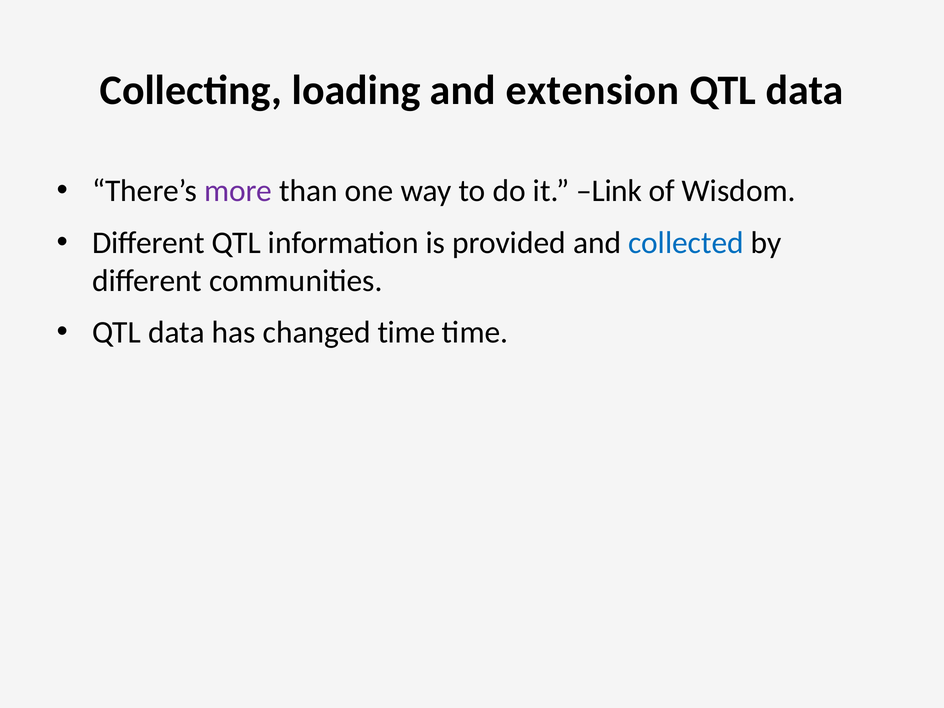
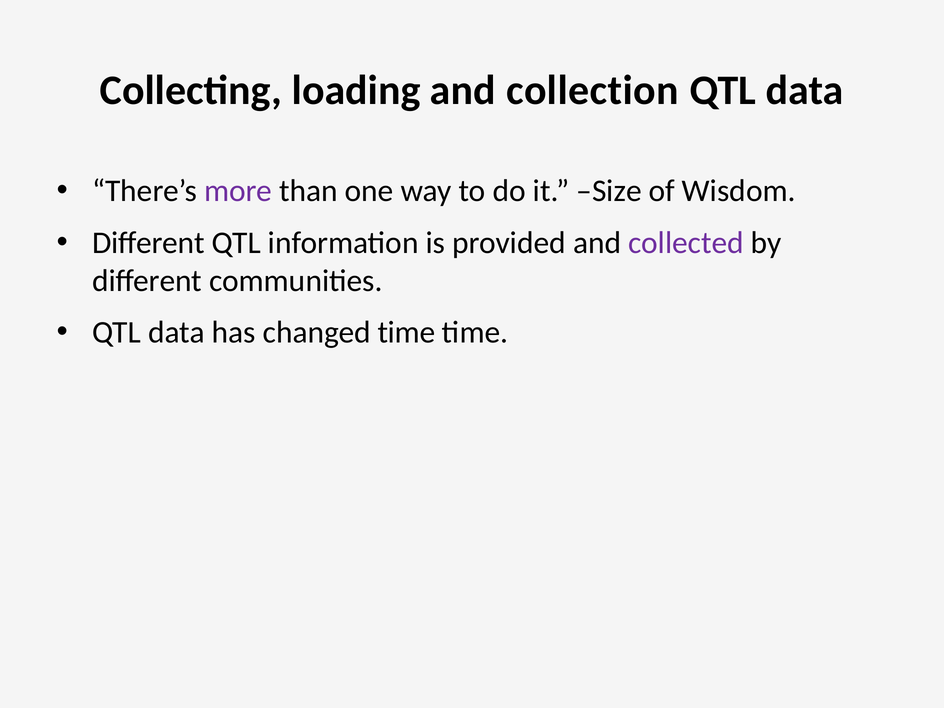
extension: extension -> collection
Link: Link -> Size
collected colour: blue -> purple
